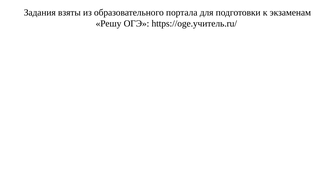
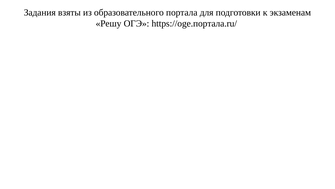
https://oge.учитель.ru/: https://oge.учитель.ru/ -> https://oge.портала.ru/
